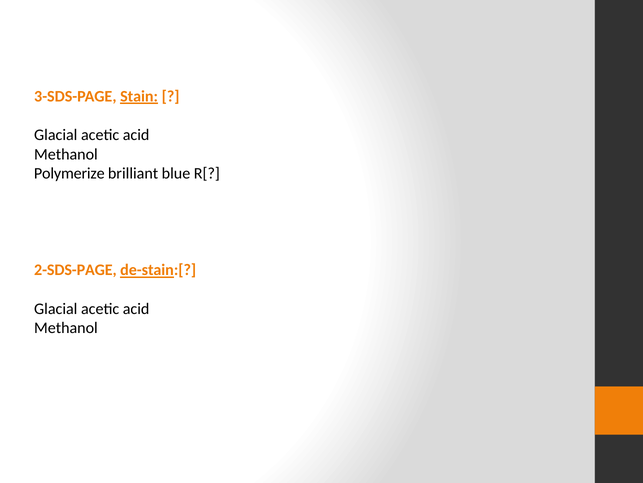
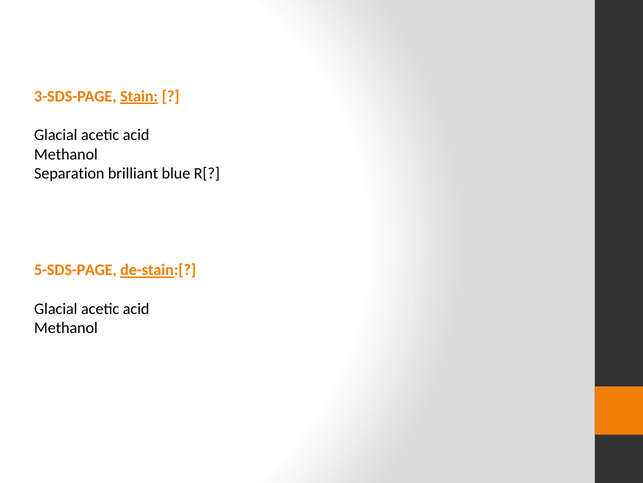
Polymerize: Polymerize -> Separation
2-SDS-PAGE: 2-SDS-PAGE -> 5-SDS-PAGE
